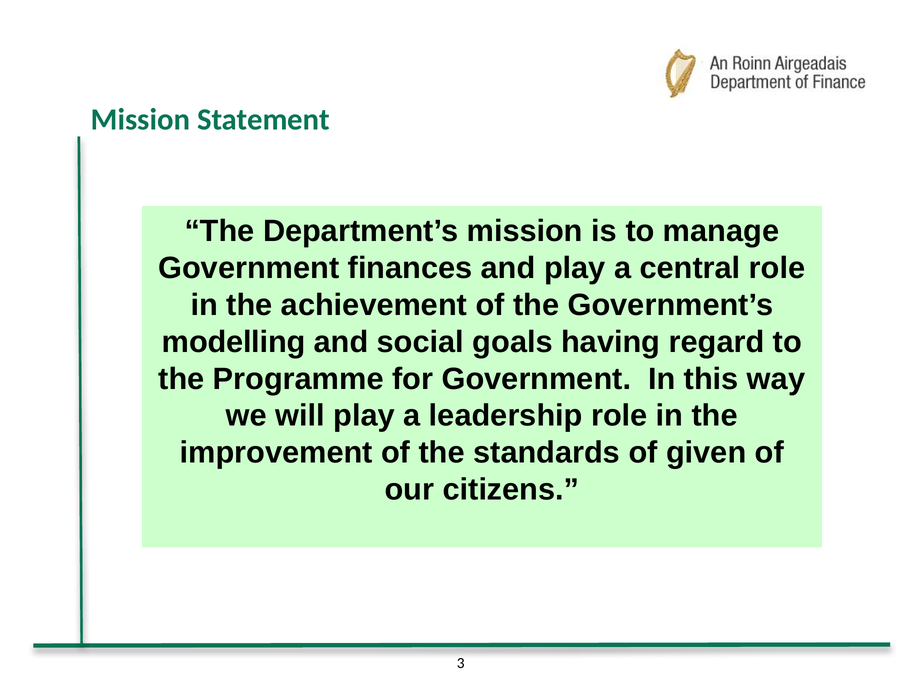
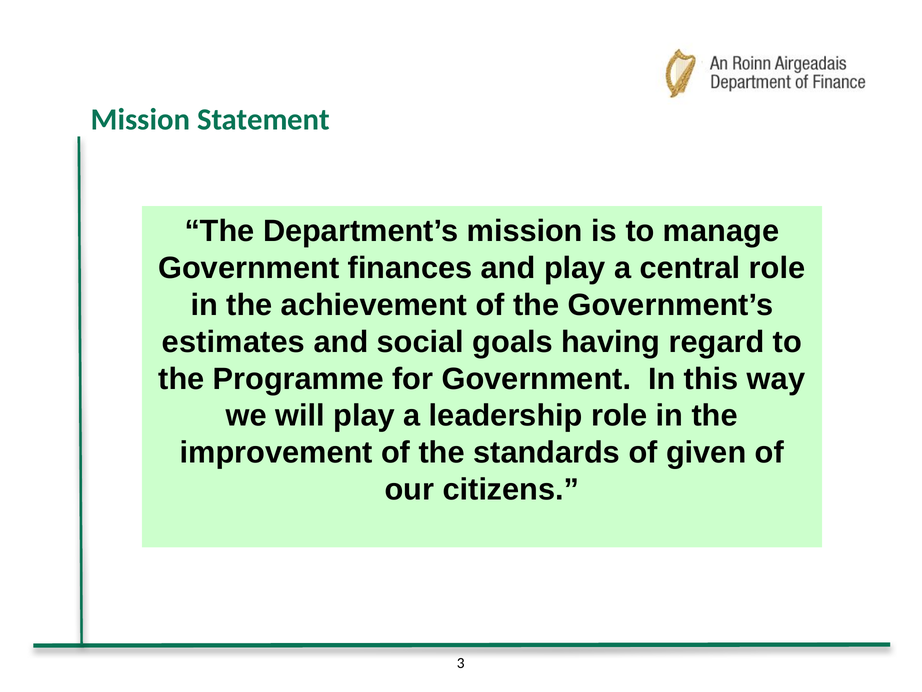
modelling: modelling -> estimates
